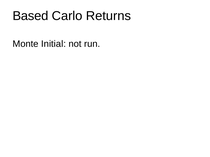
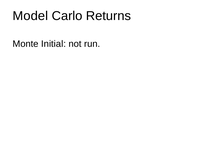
Based: Based -> Model
